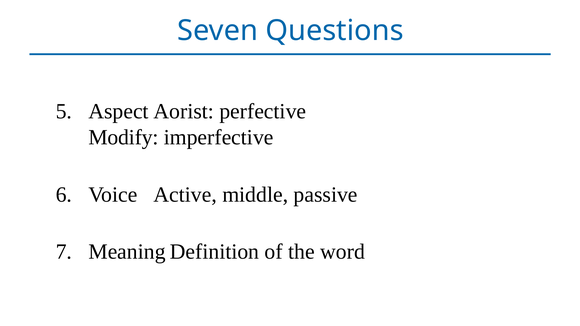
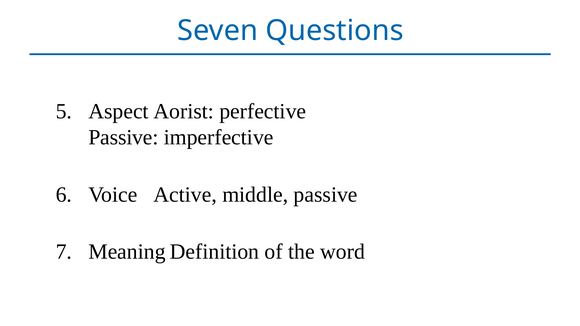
Modify at (123, 137): Modify -> Passive
